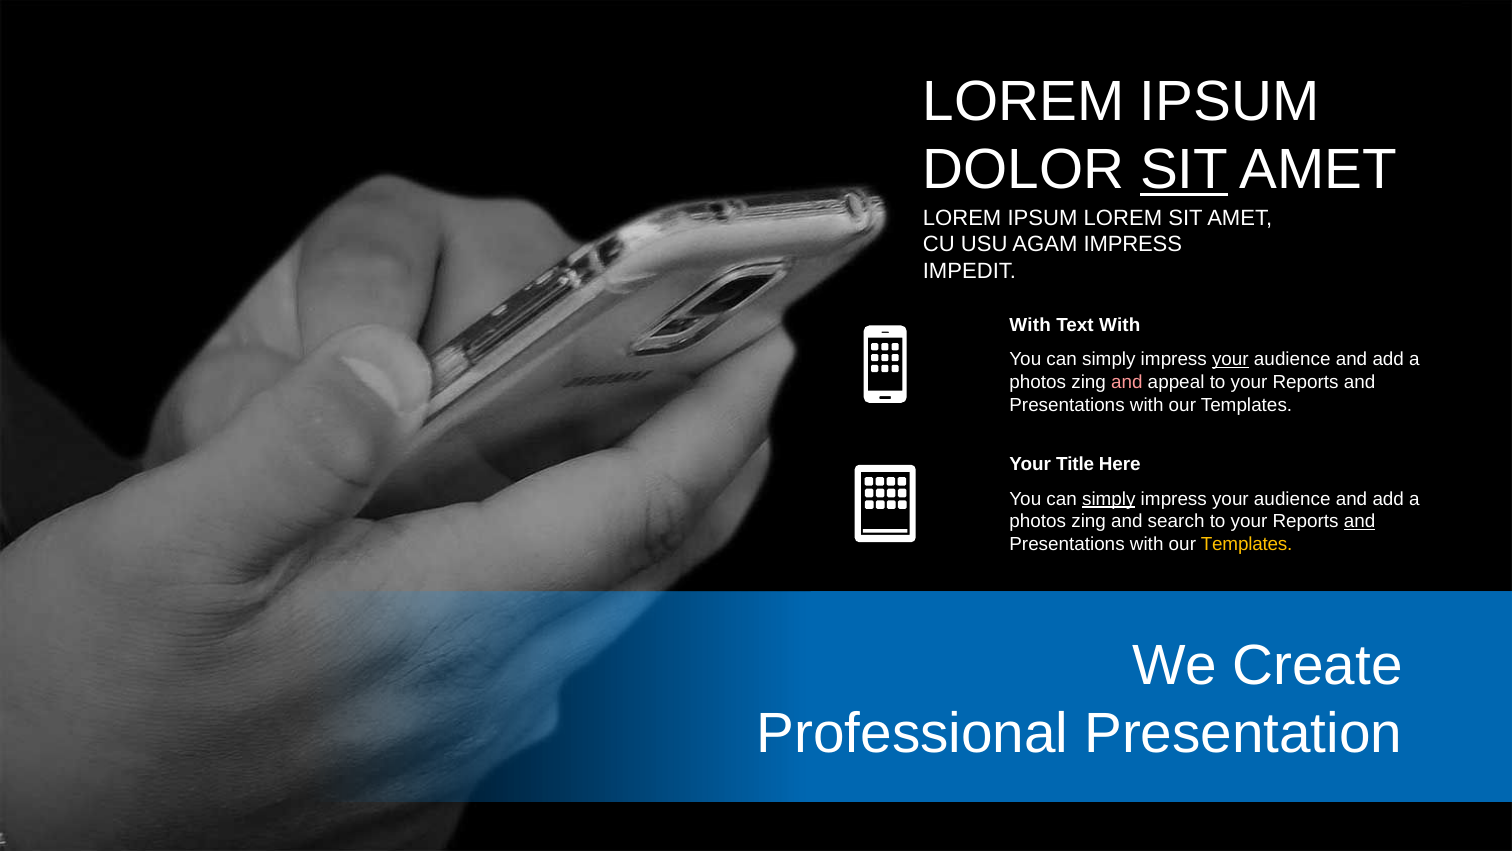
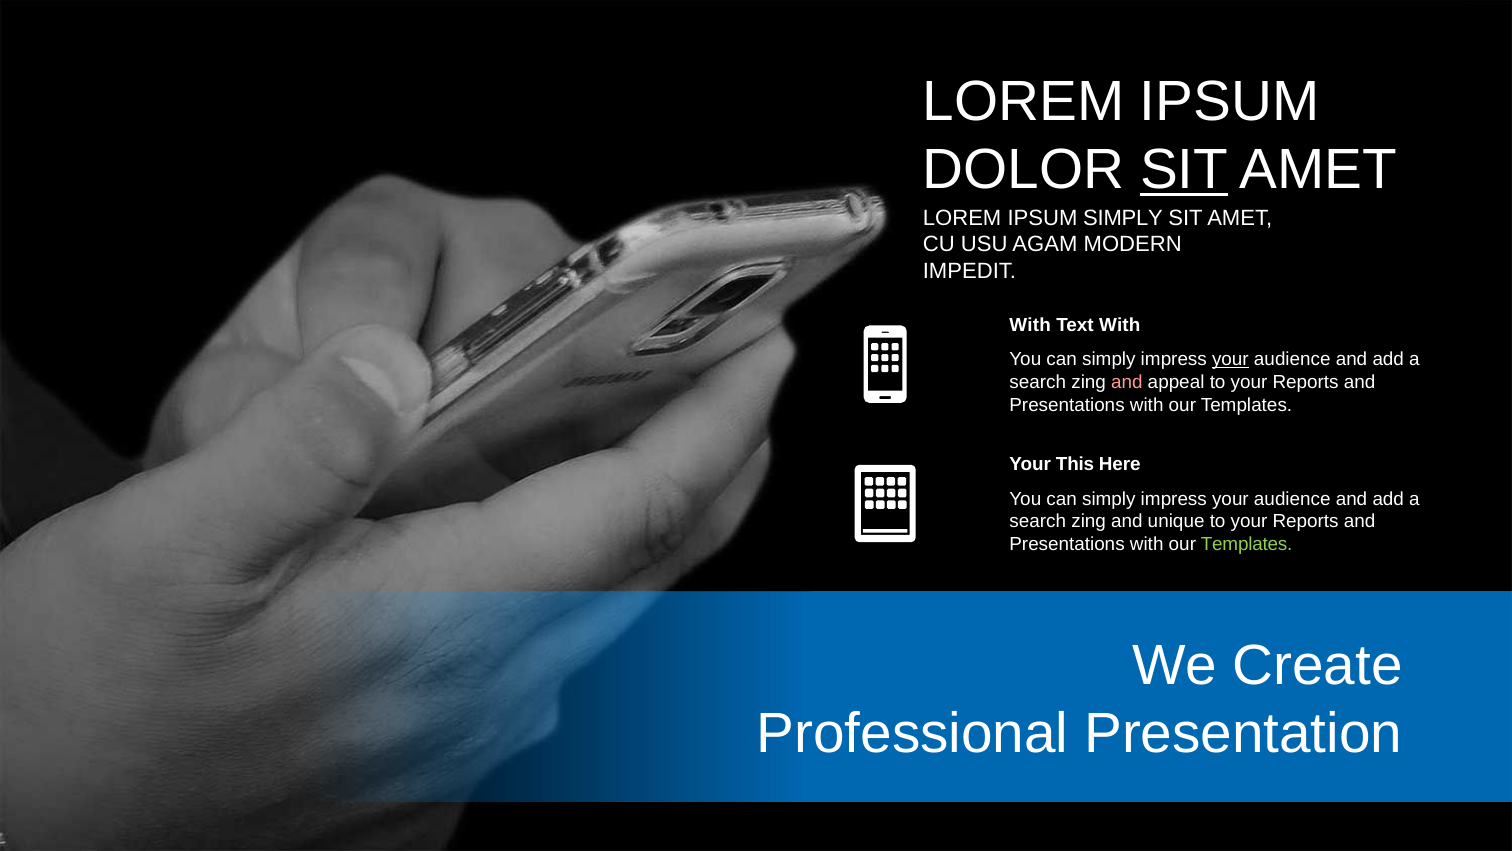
IPSUM LOREM: LOREM -> SIMPLY
AGAM IMPRESS: IMPRESS -> MODERN
photos at (1038, 382): photos -> search
Title: Title -> This
simply at (1109, 499) underline: present -> none
photos at (1038, 521): photos -> search
search: search -> unique
and at (1360, 521) underline: present -> none
Templates at (1247, 544) colour: yellow -> light green
